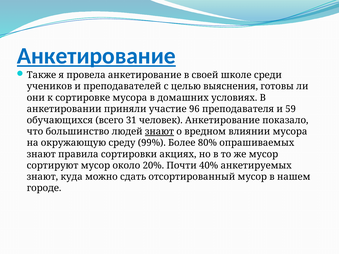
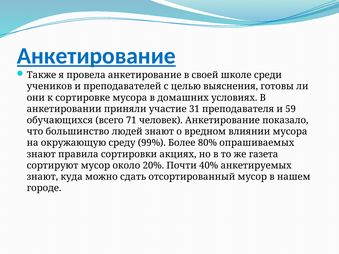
96: 96 -> 31
31: 31 -> 71
знают at (159, 132) underline: present -> none
же мусор: мусор -> газета
